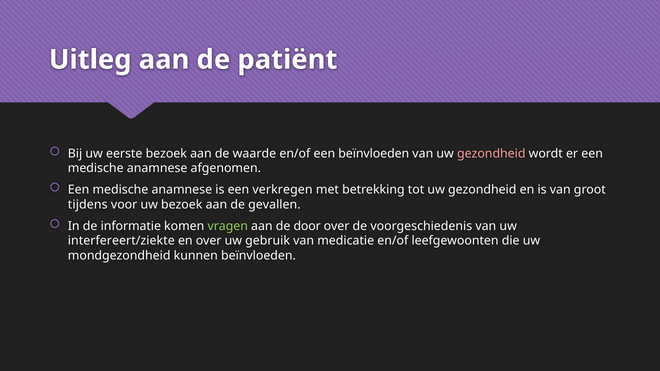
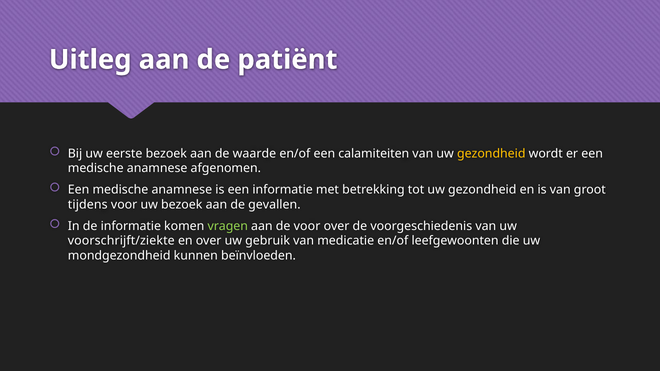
een beïnvloeden: beïnvloeden -> calamiteiten
gezondheid at (491, 154) colour: pink -> yellow
een verkregen: verkregen -> informatie
de door: door -> voor
interfereert/ziekte: interfereert/ziekte -> voorschrijft/ziekte
